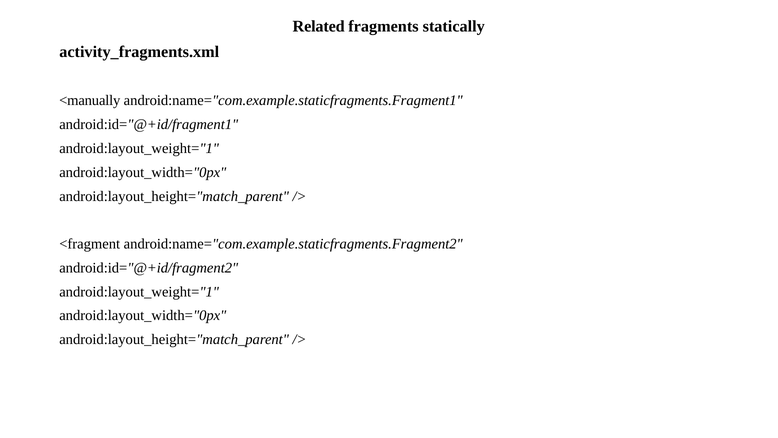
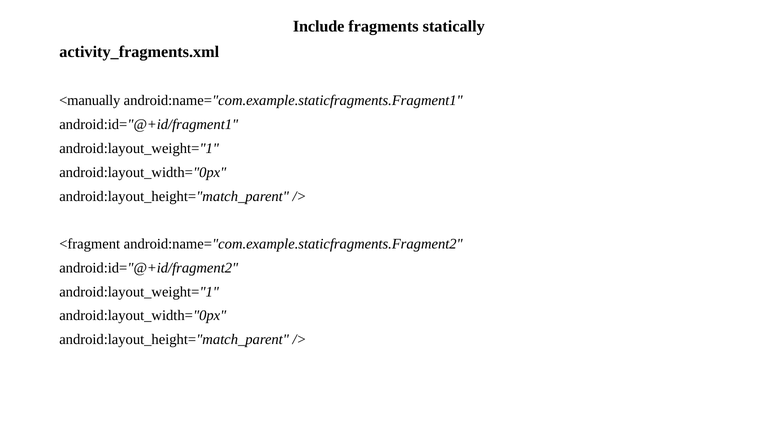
Related: Related -> Include
